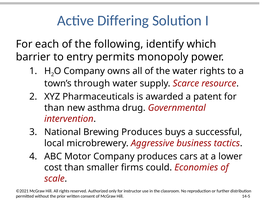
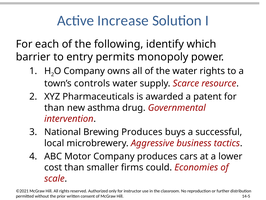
Differing: Differing -> Increase
through: through -> controls
